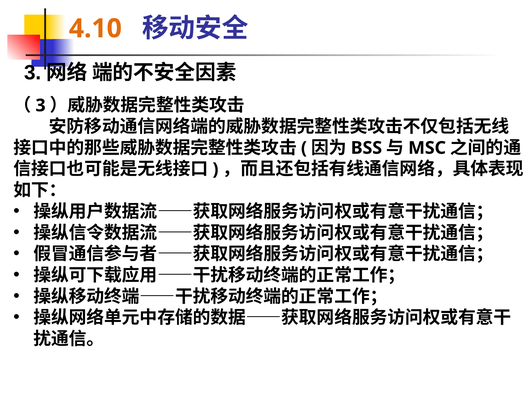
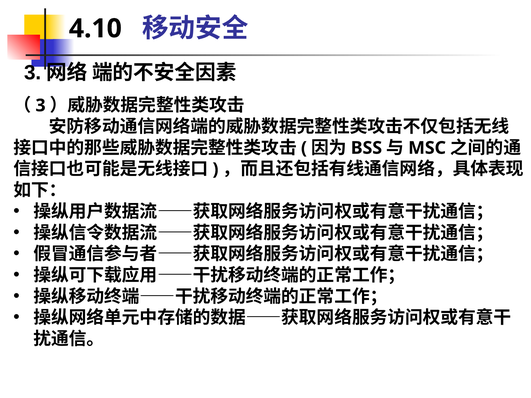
4.10 colour: orange -> black
